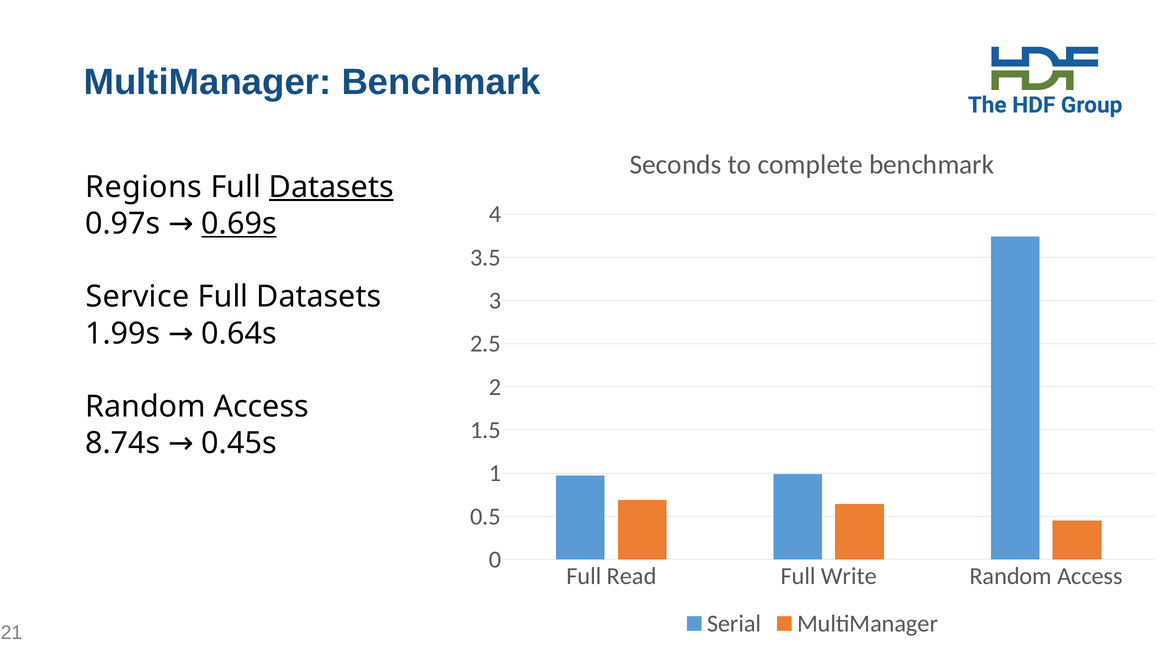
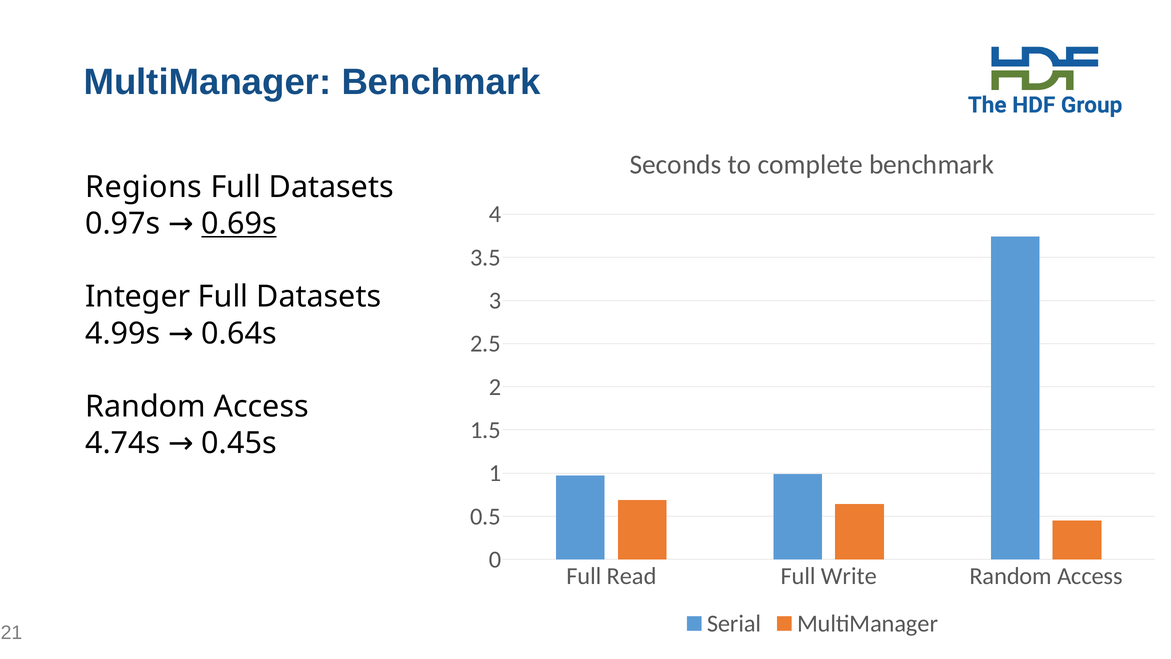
Datasets at (331, 187) underline: present -> none
Service: Service -> Integer
1.99s: 1.99s -> 4.99s
8.74s: 8.74s -> 4.74s
